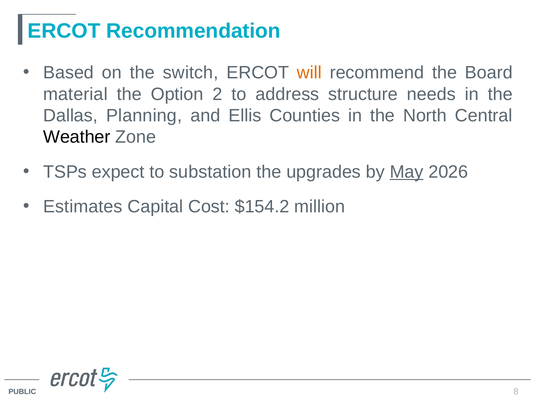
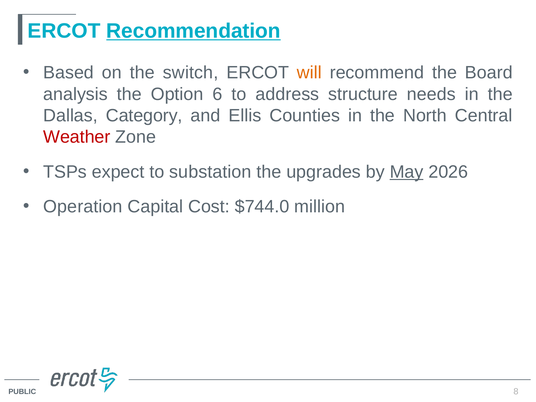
Recommendation underline: none -> present
material: material -> analysis
2: 2 -> 6
Planning: Planning -> Category
Weather colour: black -> red
Estimates: Estimates -> Operation
$154.2: $154.2 -> $744.0
